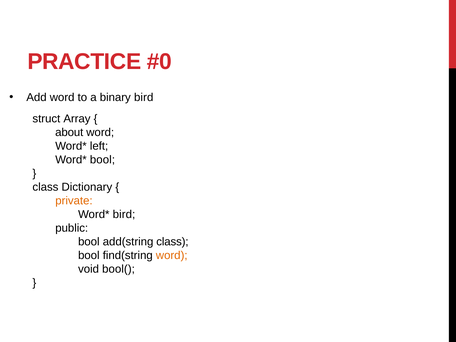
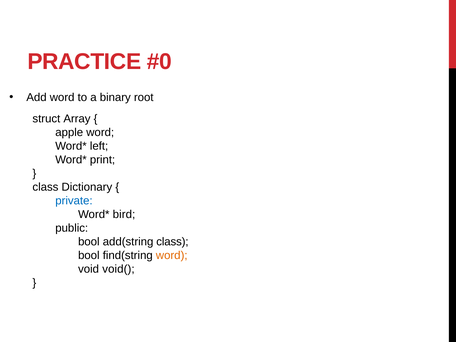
binary bird: bird -> root
about: about -> apple
bool at (102, 160): bool -> print
private colour: orange -> blue
bool(: bool( -> void(
